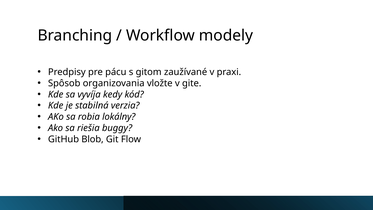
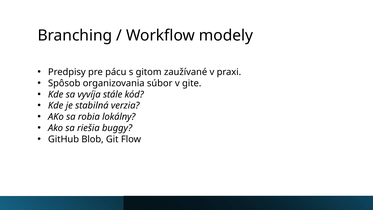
vložte: vložte -> súbor
kedy: kedy -> stále
